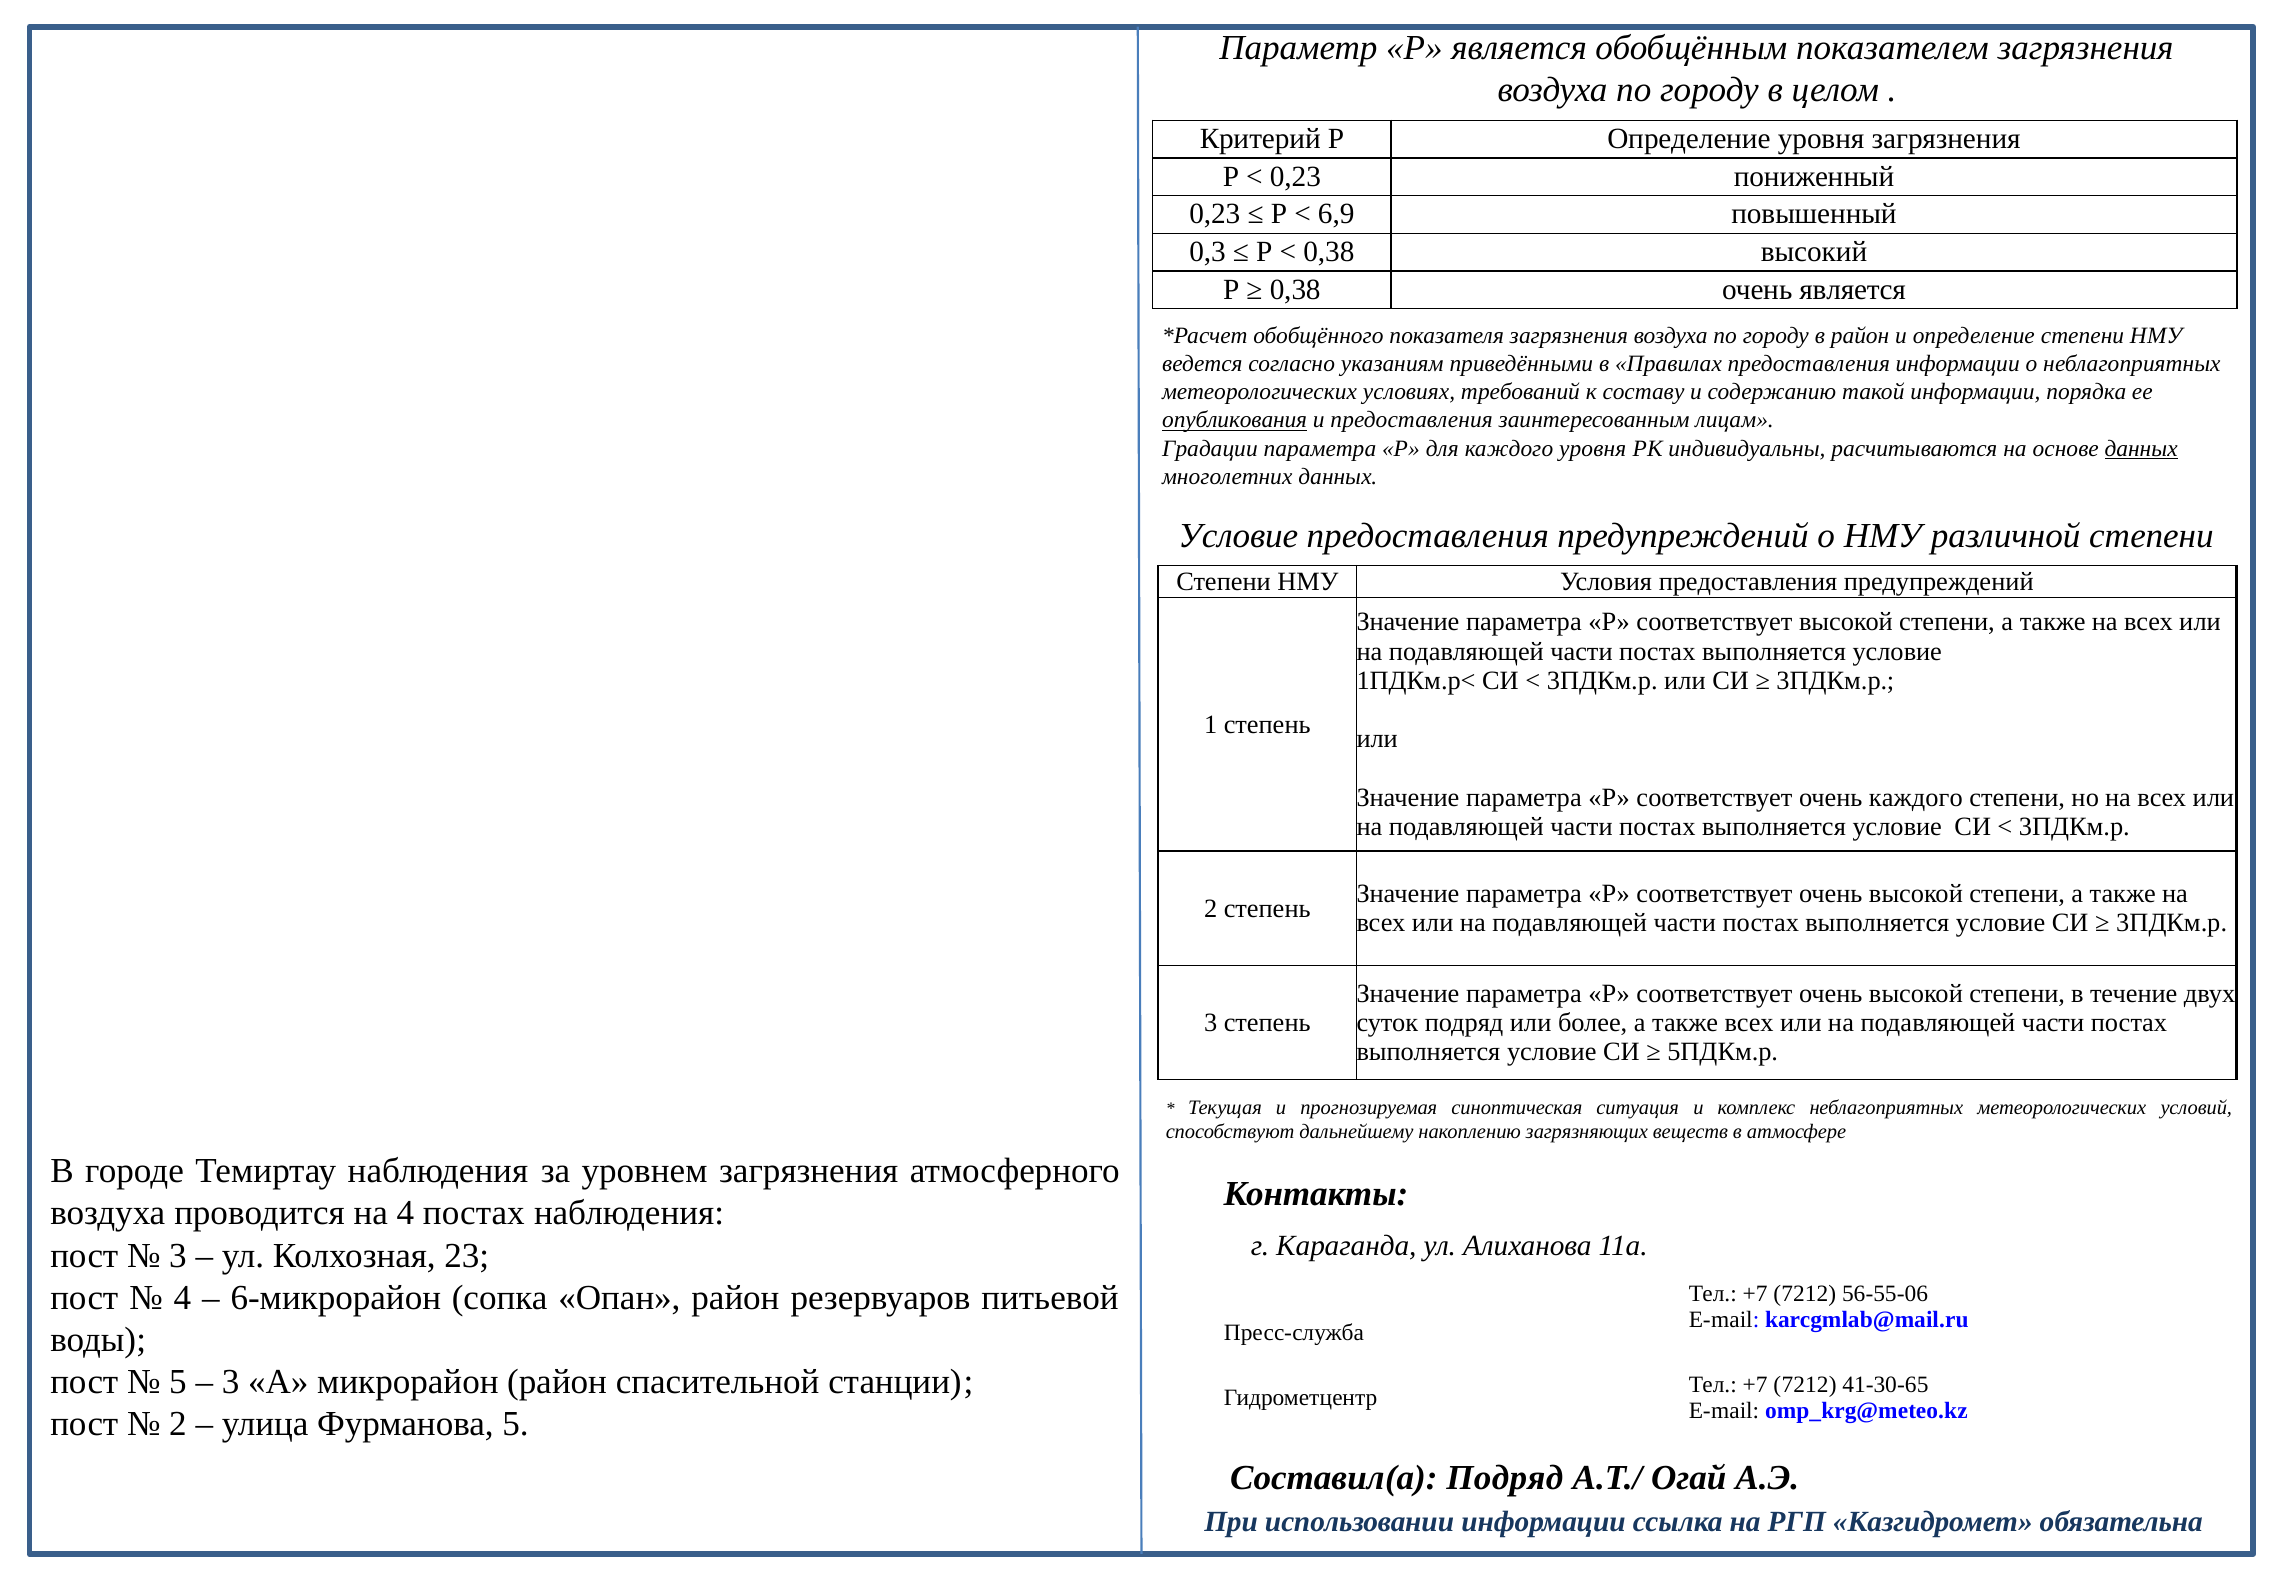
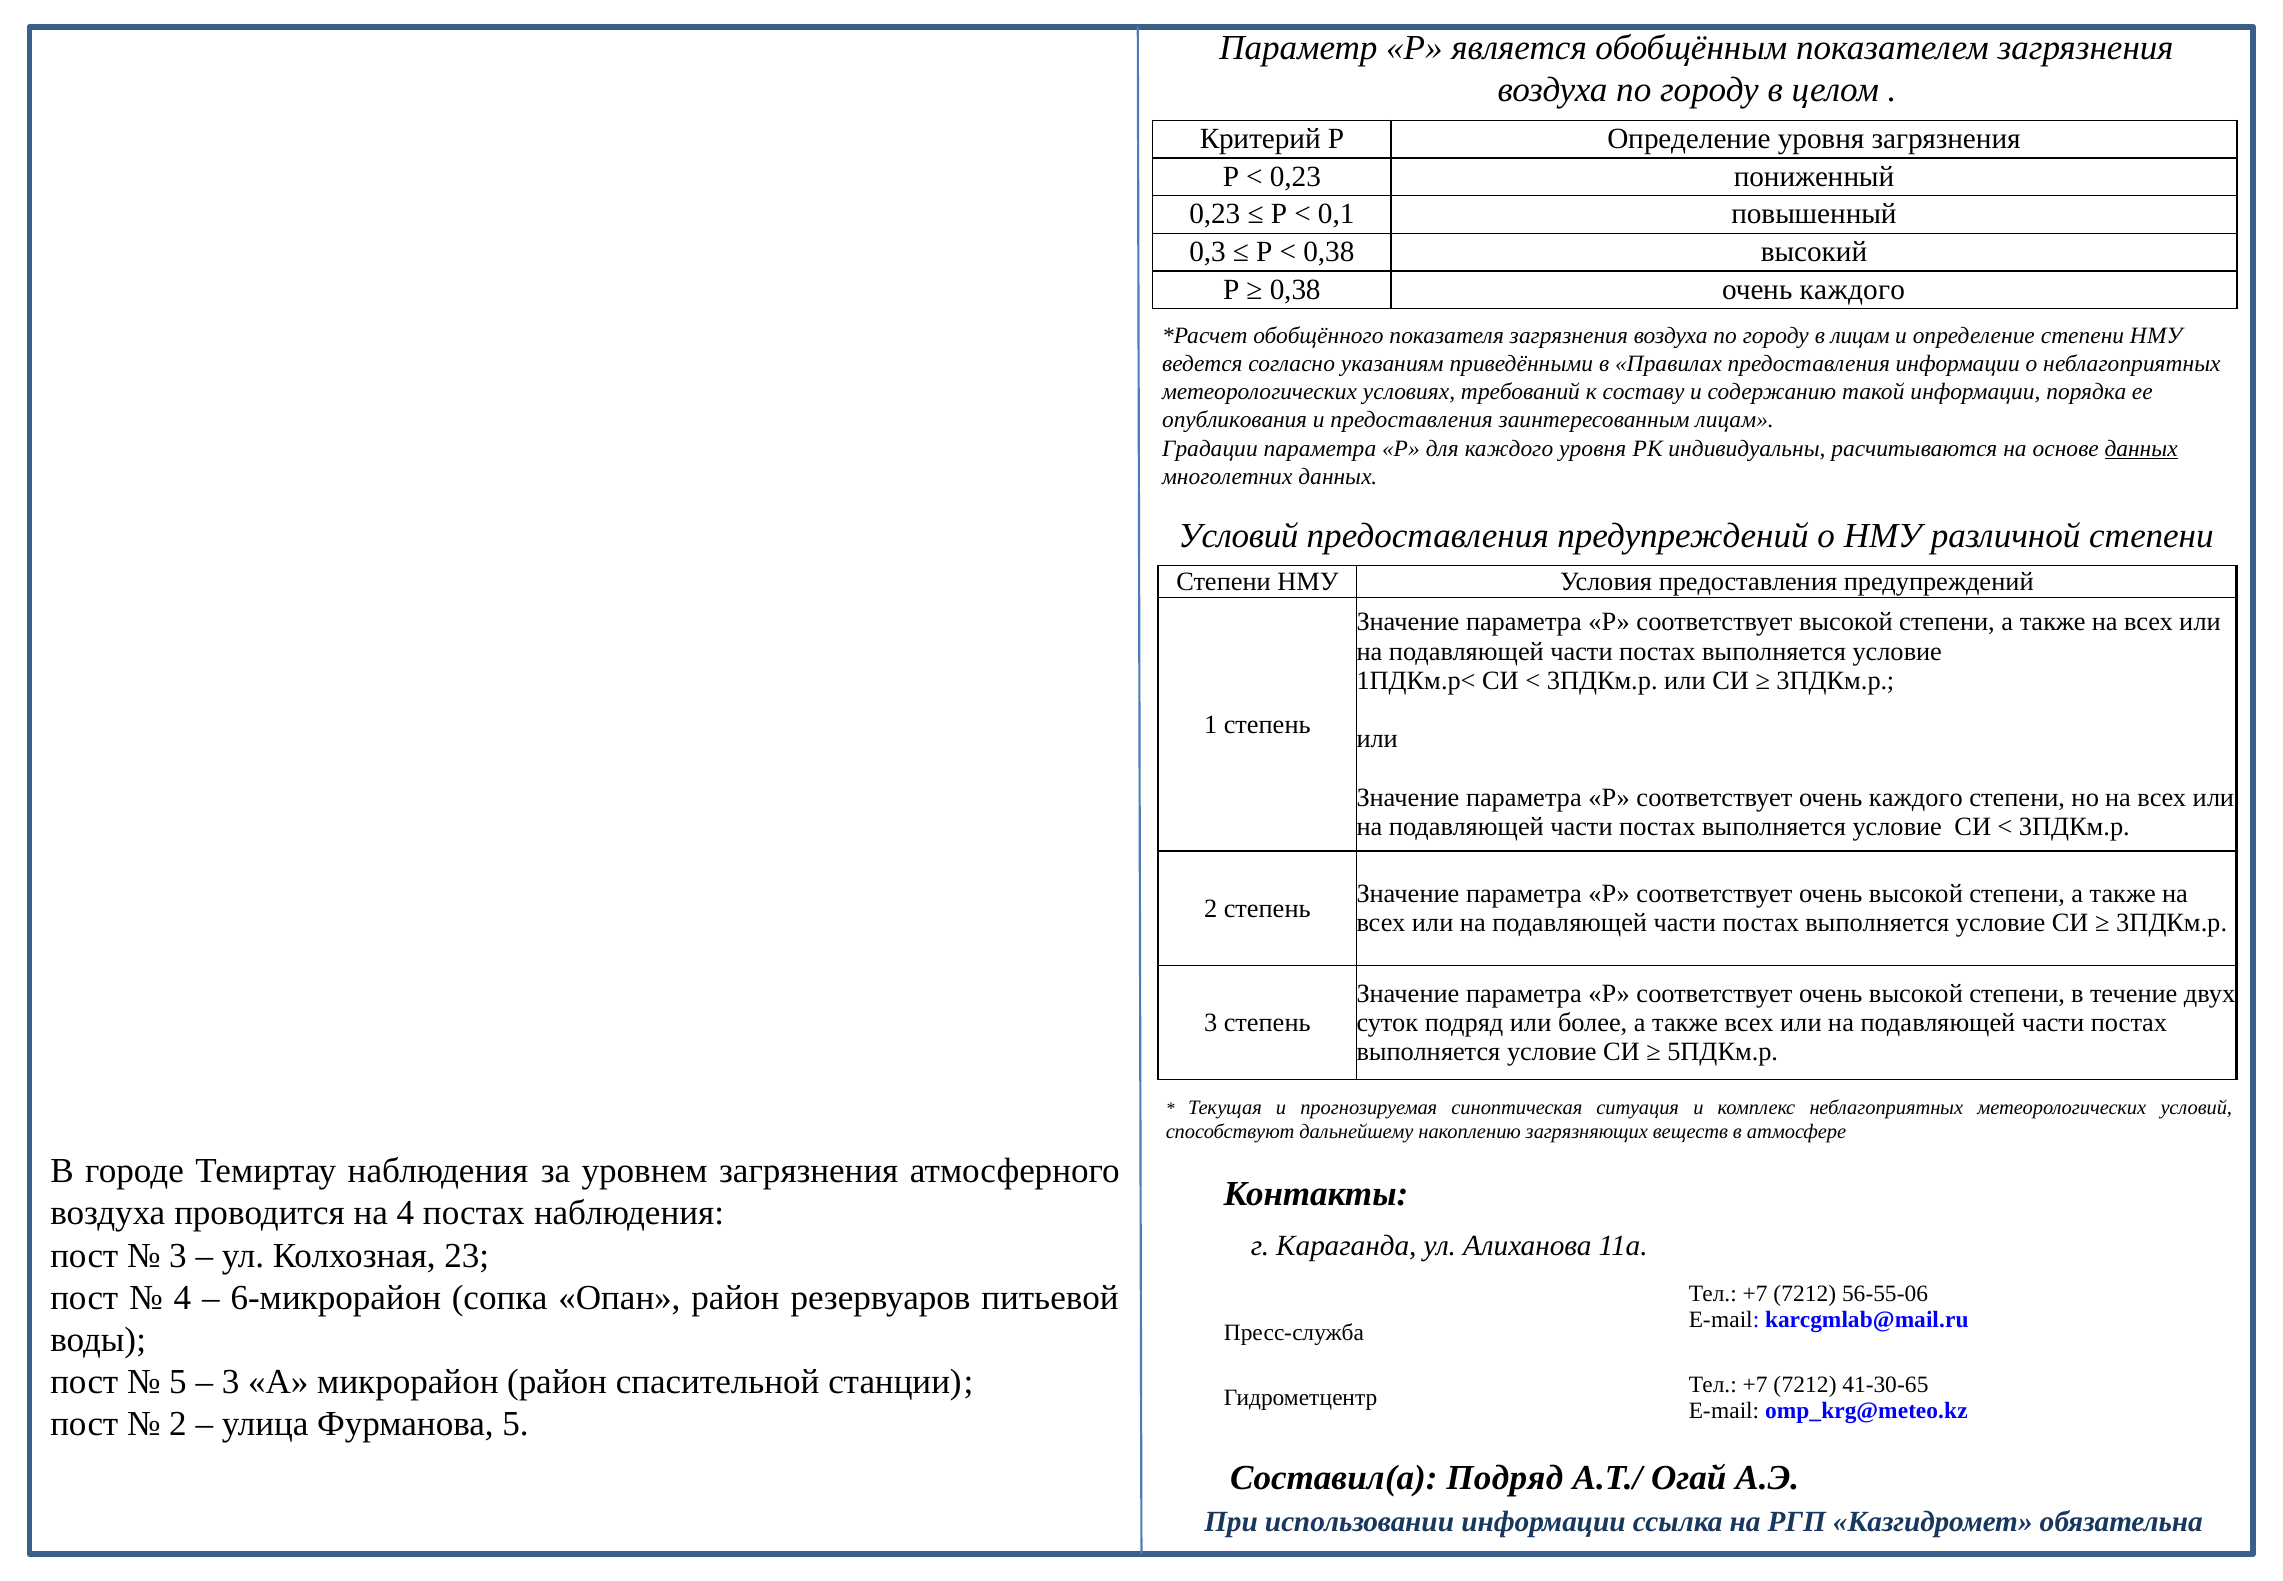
6,9: 6,9 -> 0,1
0,38 очень является: является -> каждого
в район: район -> лицам
опубликования underline: present -> none
Условие at (1238, 535): Условие -> Условий
